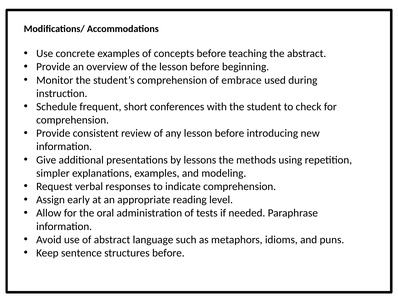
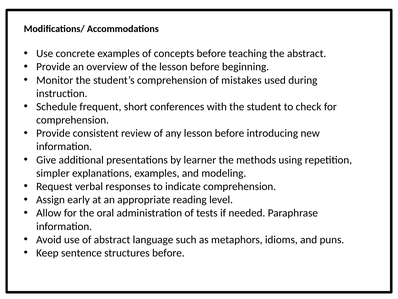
embrace: embrace -> mistakes
lessons: lessons -> learner
